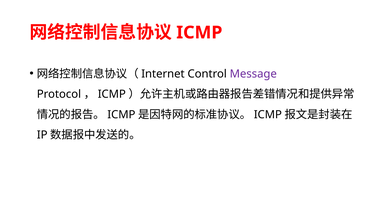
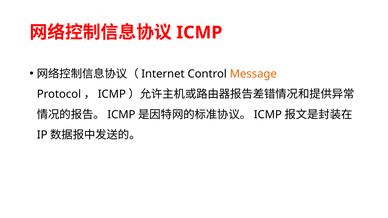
Message colour: purple -> orange
